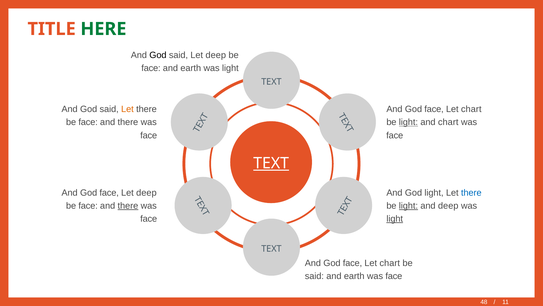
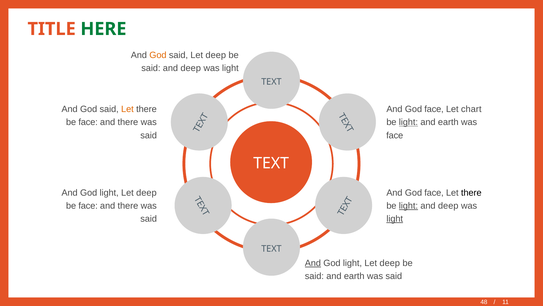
God at (158, 55) colour: black -> orange
face at (151, 68): face -> said
earth at (191, 68): earth -> deep
chart at (448, 122): chart -> earth
face at (149, 135): face -> said
TEXT at (271, 163) underline: present -> none
face at (109, 192): face -> light
light at (434, 192): light -> face
there at (471, 192) colour: blue -> black
there at (128, 205) underline: present -> none
face at (149, 218): face -> said
And at (313, 263) underline: none -> present
face at (352, 263): face -> light
chart at (390, 263): chart -> deep
face at (394, 276): face -> said
